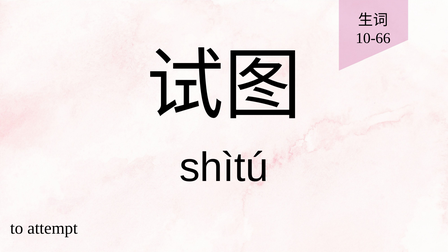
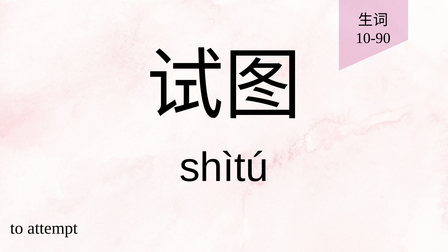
10-66: 10-66 -> 10-90
